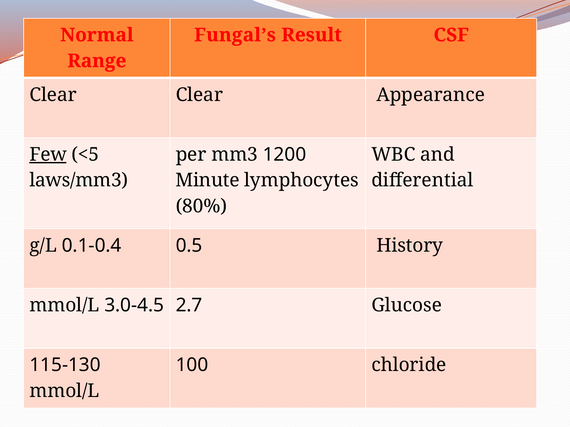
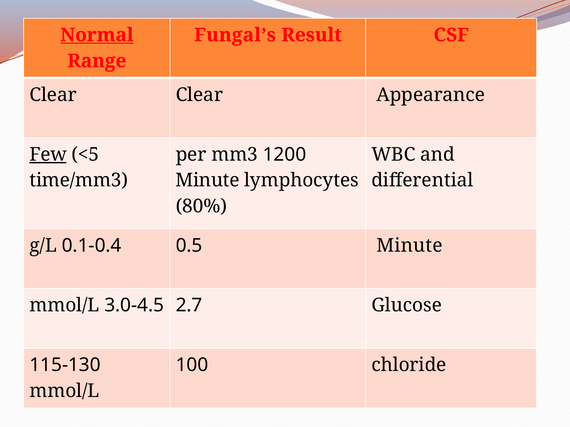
Normal underline: none -> present
laws/mm3: laws/mm3 -> time/mm3
0.5 History: History -> Minute
